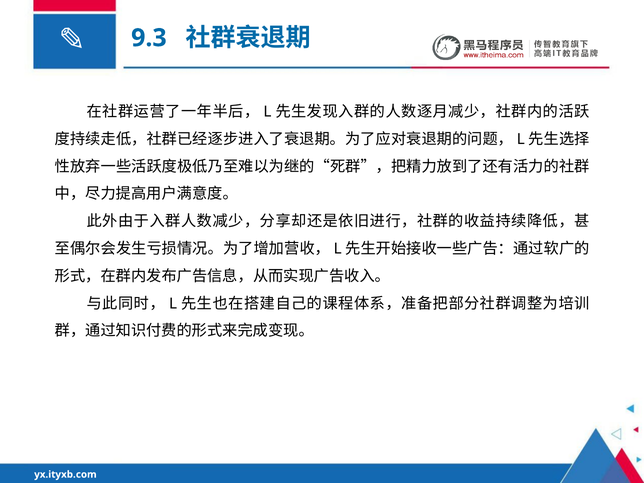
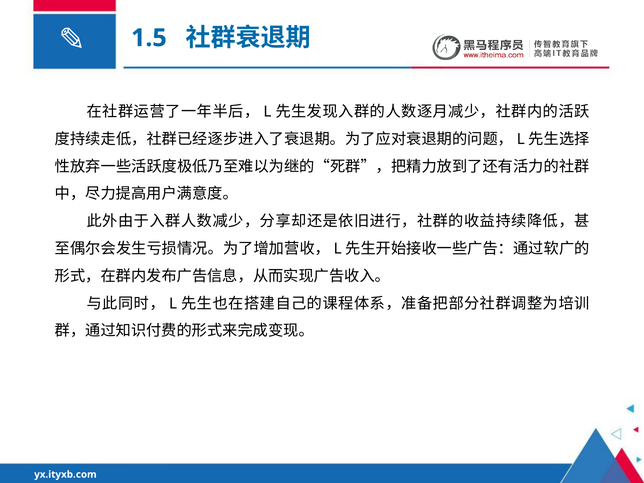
9.3: 9.3 -> 1.5
